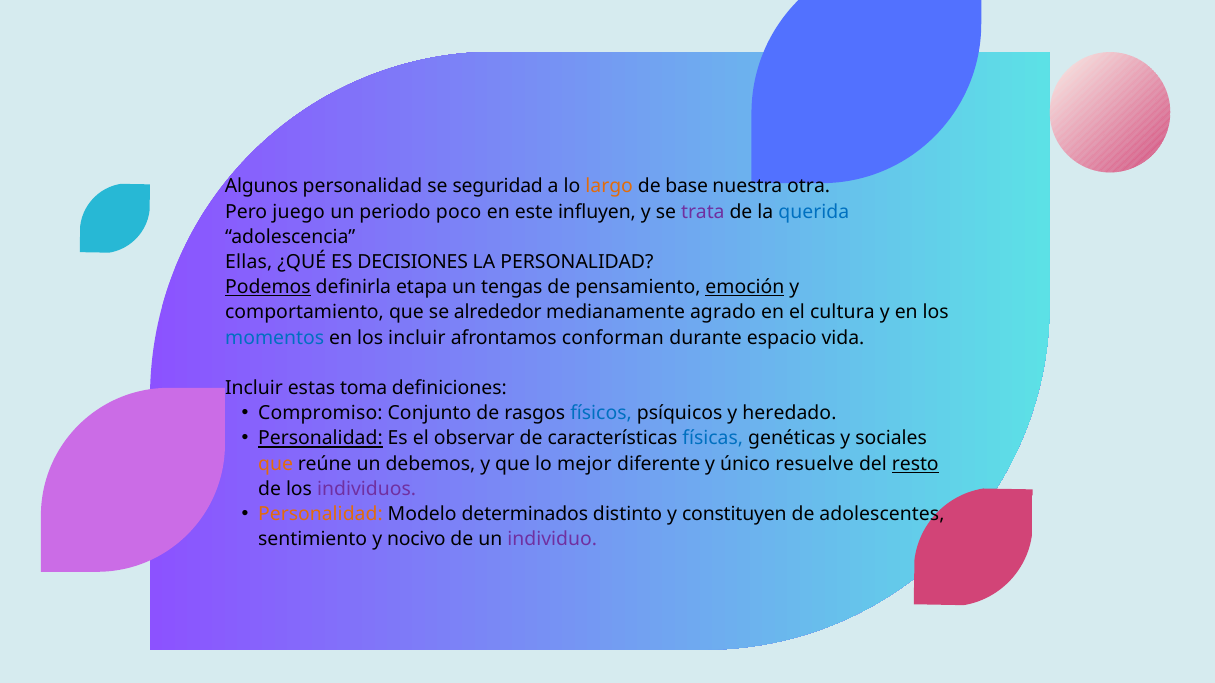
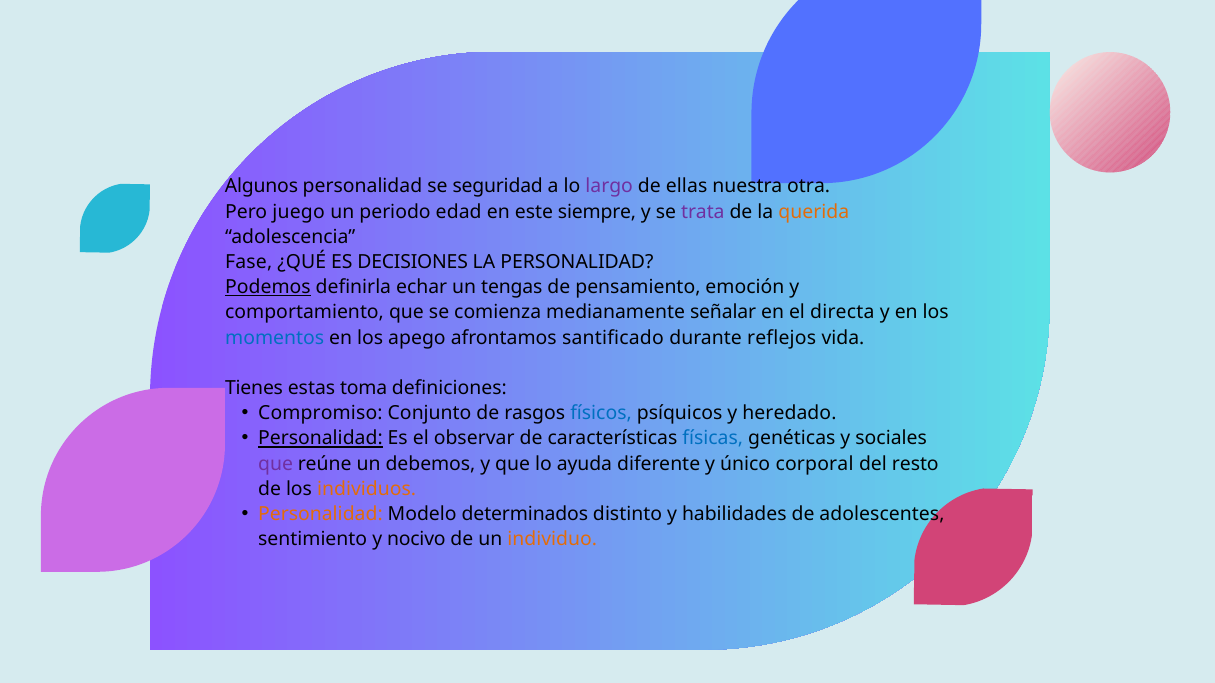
largo colour: orange -> purple
base: base -> ellas
poco: poco -> edad
influyen: influyen -> siempre
querida colour: blue -> orange
Ellas: Ellas -> Fase
etapa: etapa -> echar
emoción underline: present -> none
alrededor: alrededor -> comienza
agrado: agrado -> señalar
cultura: cultura -> directa
los incluir: incluir -> apego
conforman: conforman -> santificado
espacio: espacio -> reflejos
Incluir at (254, 388): Incluir -> Tienes
que at (276, 464) colour: orange -> purple
mejor: mejor -> ayuda
resuelve: resuelve -> corporal
resto underline: present -> none
individuos colour: purple -> orange
constituyen: constituyen -> habilidades
individuo colour: purple -> orange
